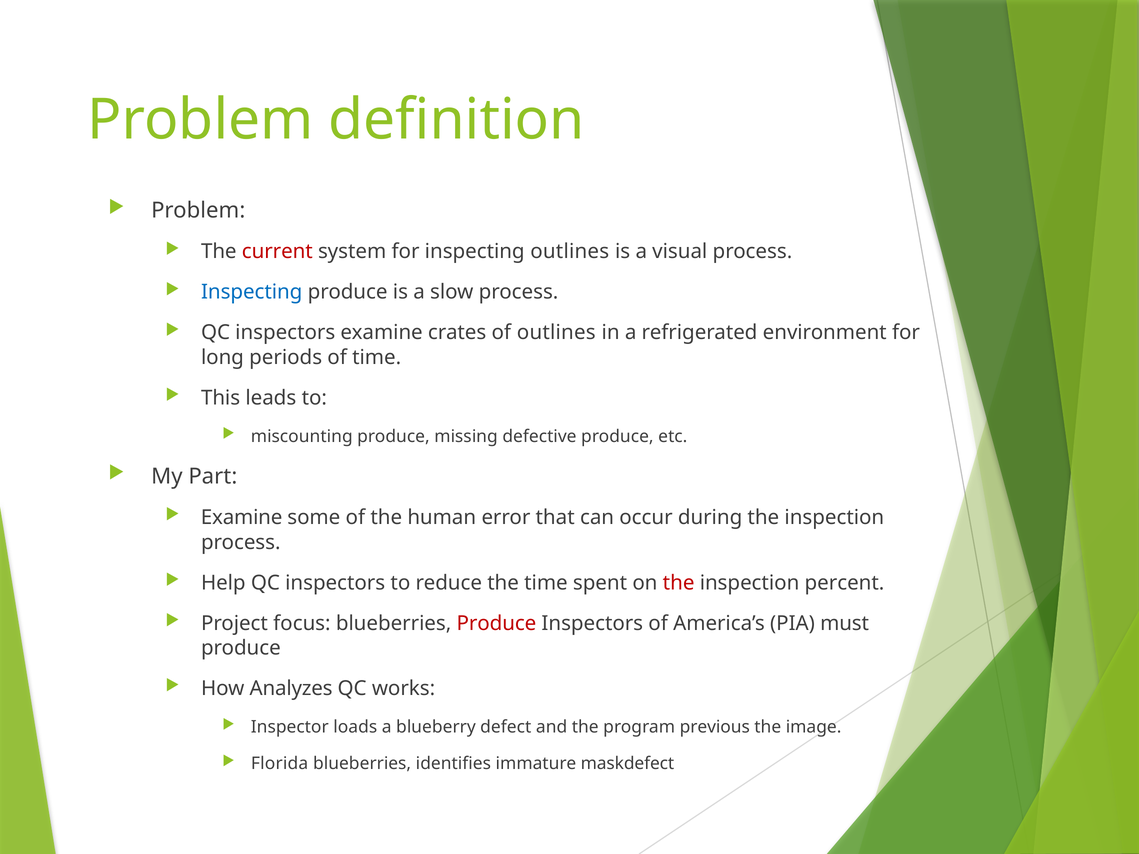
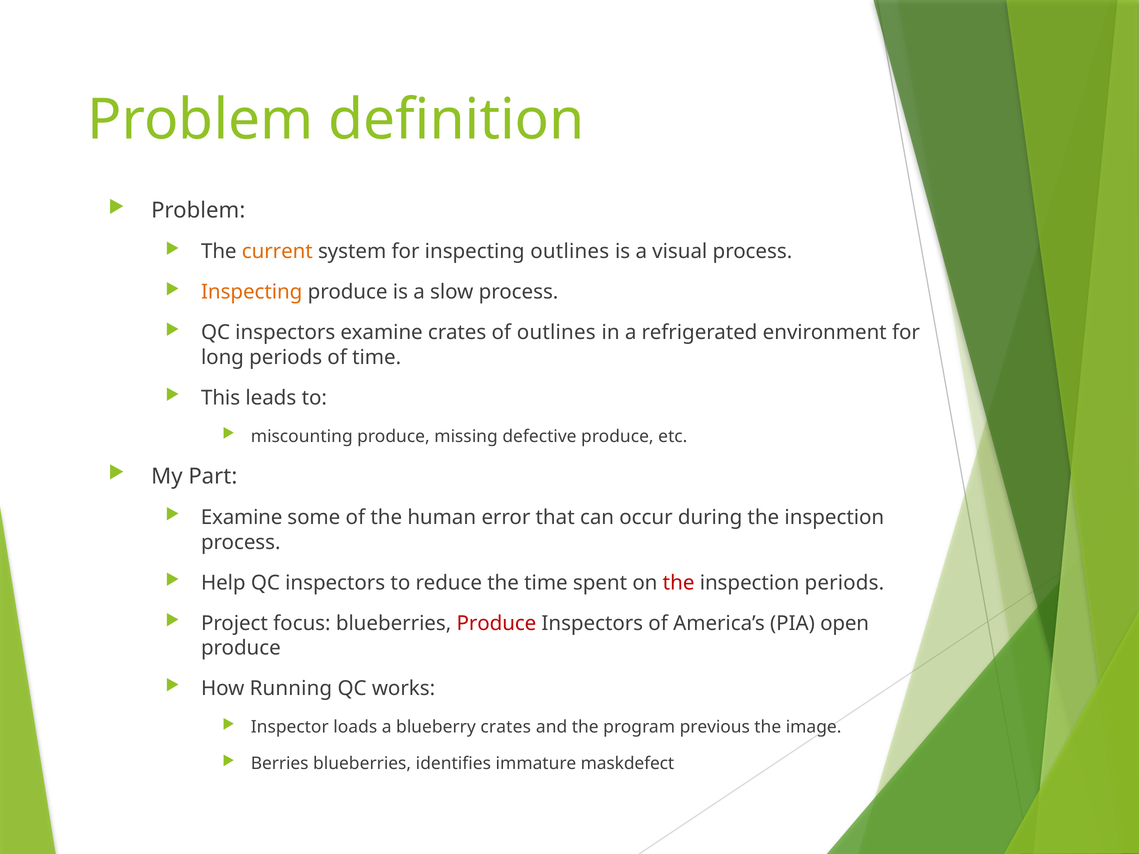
current colour: red -> orange
Inspecting at (252, 292) colour: blue -> orange
inspection percent: percent -> periods
must: must -> open
Analyzes: Analyzes -> Running
blueberry defect: defect -> crates
Florida: Florida -> Berries
